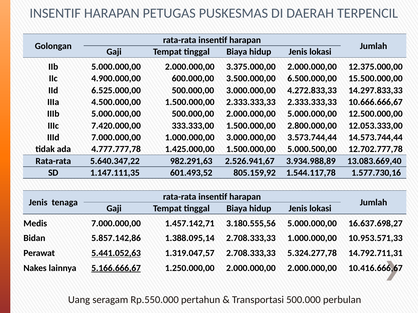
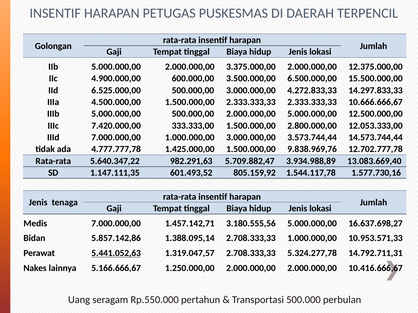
5.000.500,00: 5.000.500,00 -> 9.838.969,76
2.526.941,67: 2.526.941,67 -> 5.709.882,47
5.166.666,67 underline: present -> none
